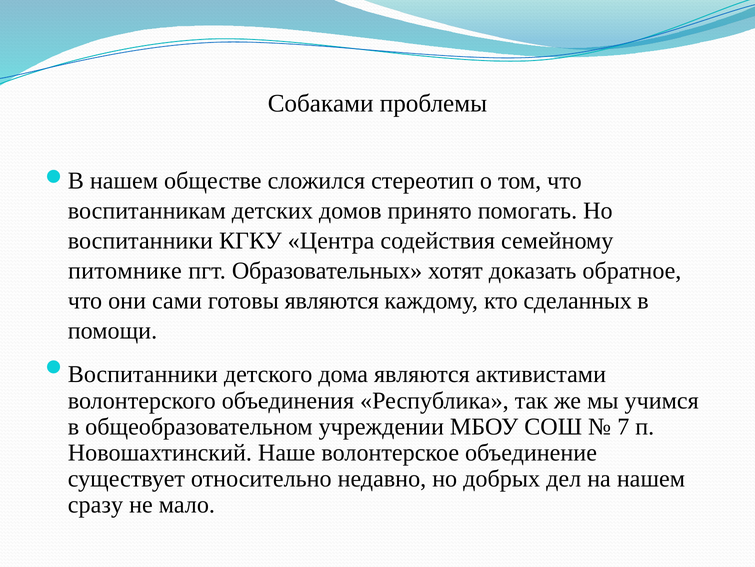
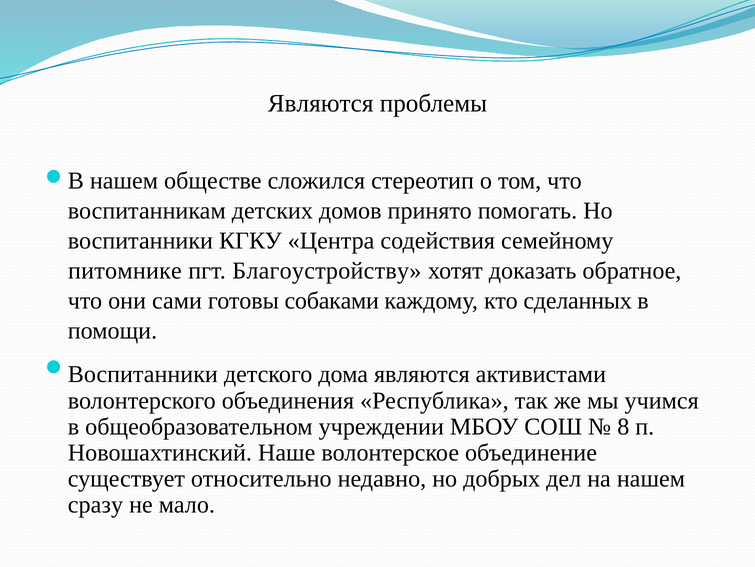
Собаками at (321, 103): Собаками -> Являются
Образовательных: Образовательных -> Благоустройству
готовы являются: являются -> собаками
7: 7 -> 8
